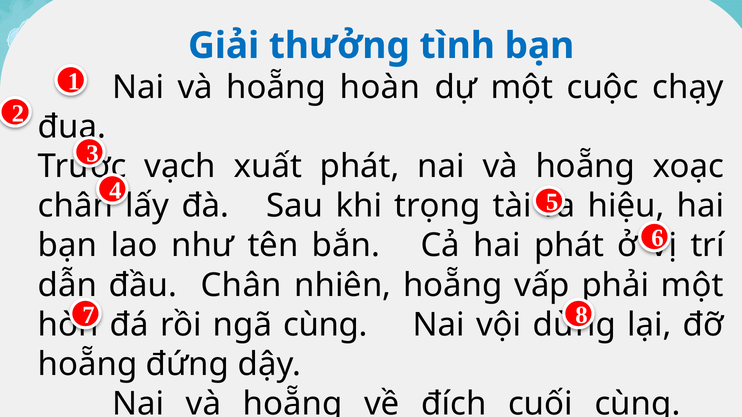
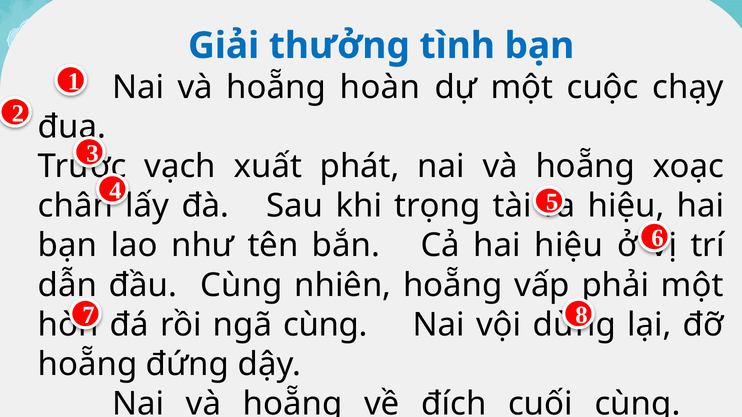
hai phát: phát -> hiệu
đầu Chân: Chân -> Cùng
